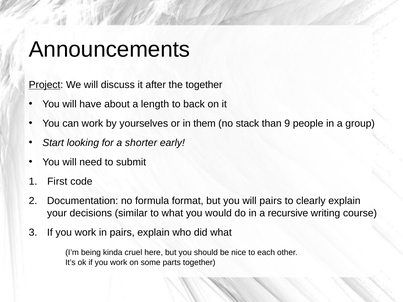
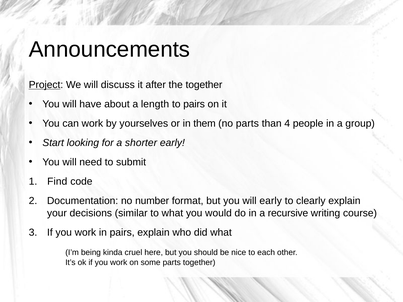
to back: back -> pairs
no stack: stack -> parts
9: 9 -> 4
First: First -> Find
formula: formula -> number
will pairs: pairs -> early
